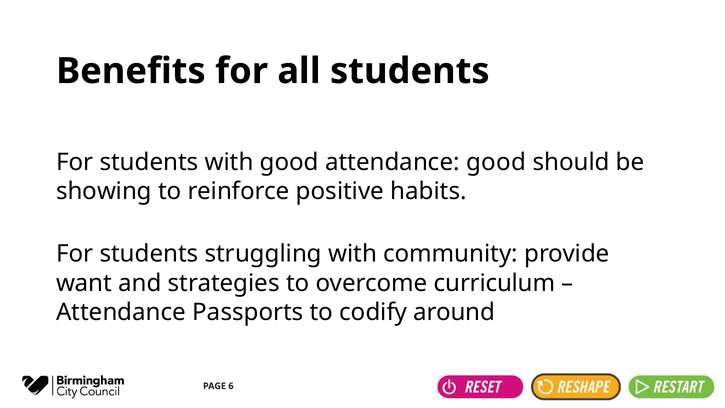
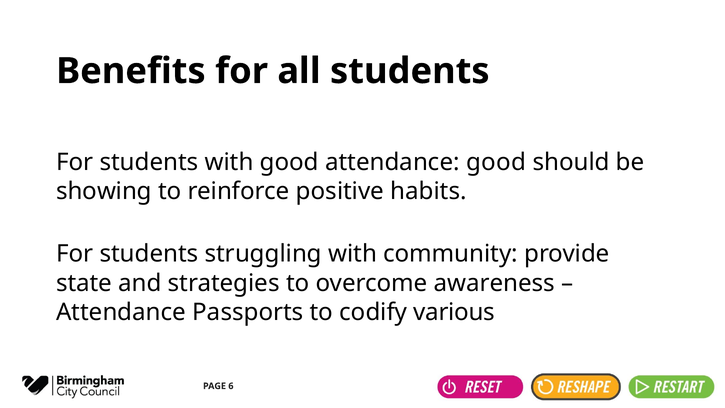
want: want -> state
curriculum: curriculum -> awareness
around: around -> various
